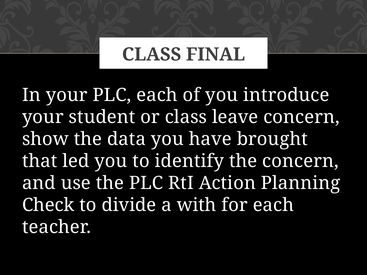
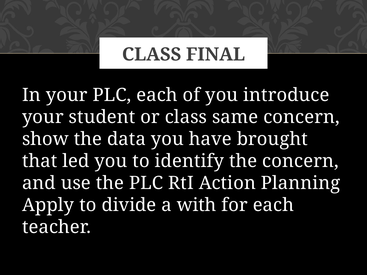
leave: leave -> same
Check: Check -> Apply
